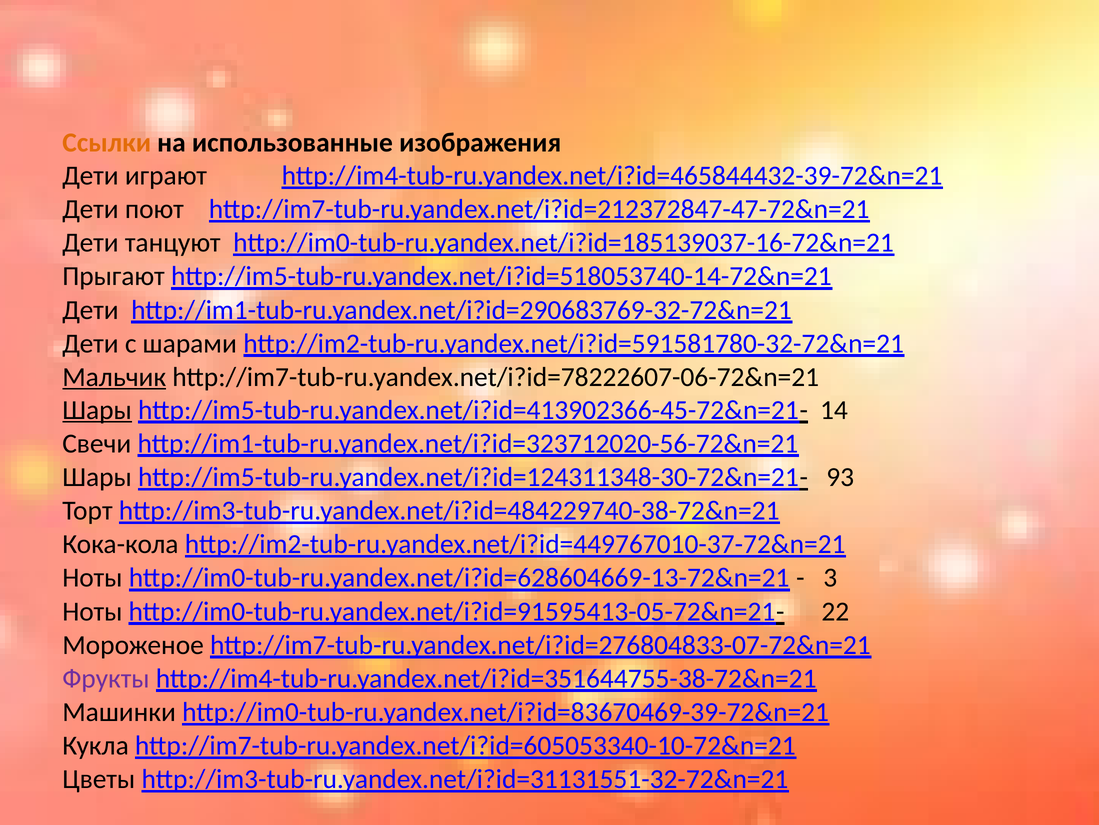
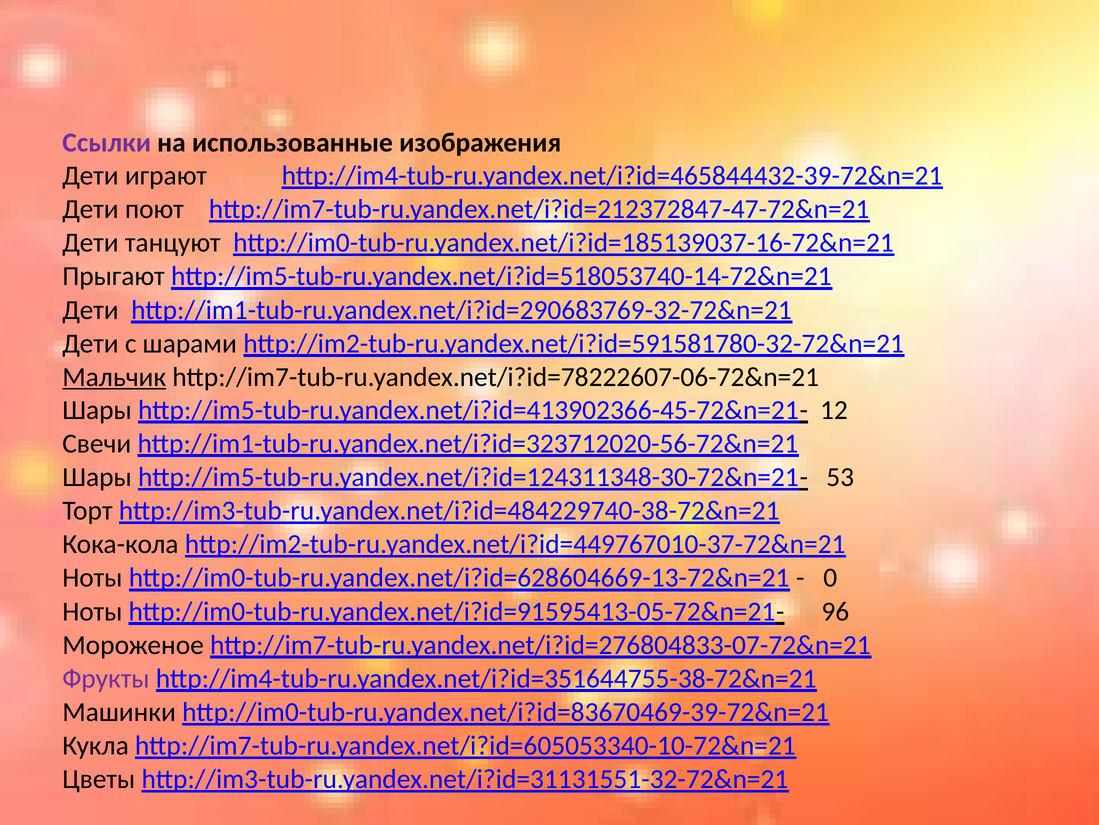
Ссылки colour: orange -> purple
Шары at (97, 410) underline: present -> none
14: 14 -> 12
93: 93 -> 53
3: 3 -> 0
22: 22 -> 96
